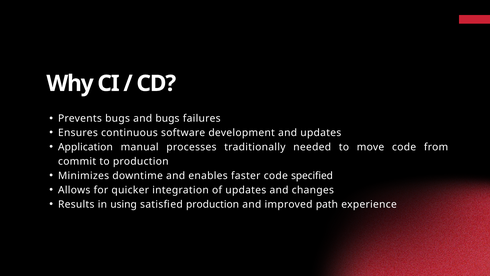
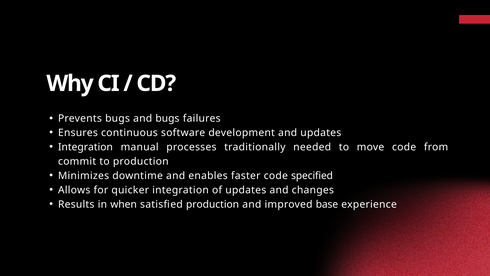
Application at (85, 147): Application -> Integration
using: using -> when
path: path -> base
